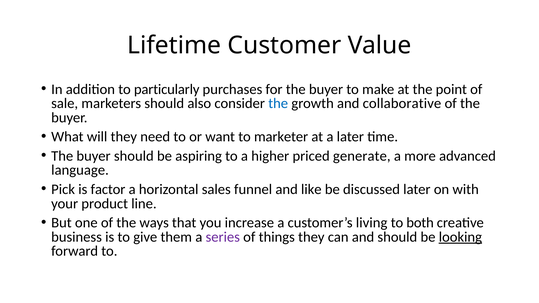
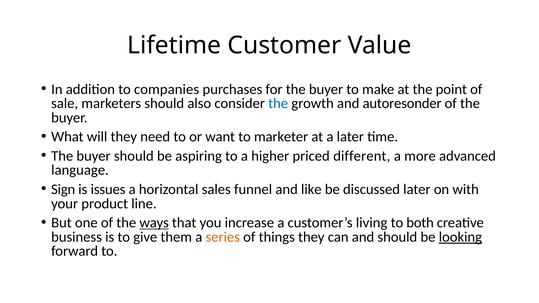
particularly: particularly -> companies
collaborative: collaborative -> autoresonder
generate: generate -> different
Pick: Pick -> Sign
factor: factor -> issues
ways underline: none -> present
series colour: purple -> orange
